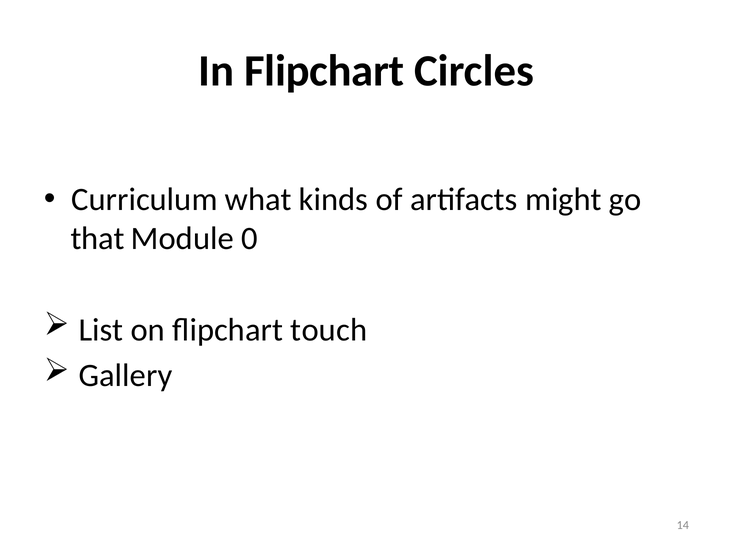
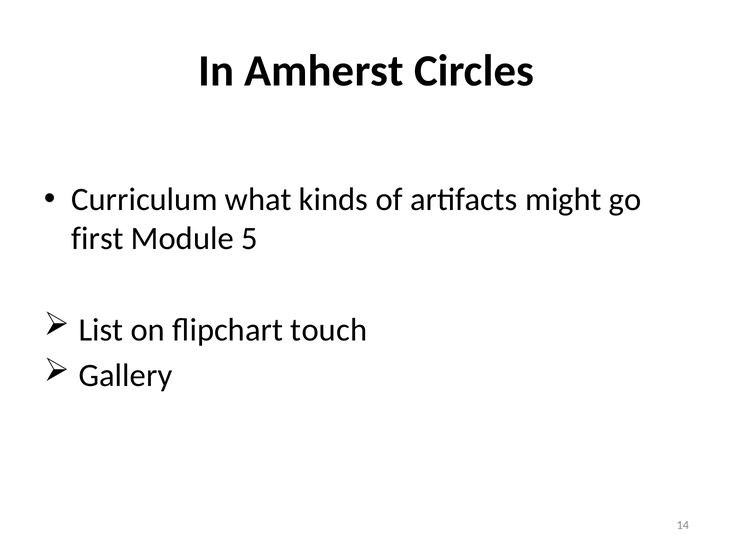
In Flipchart: Flipchart -> Amherst
that: that -> first
0: 0 -> 5
